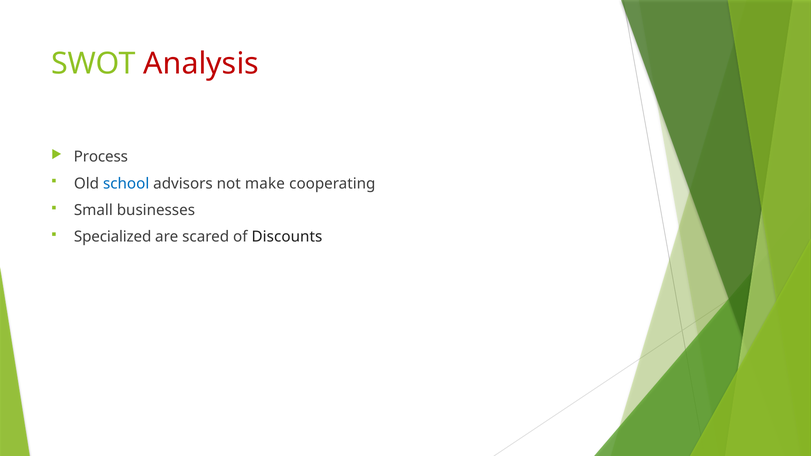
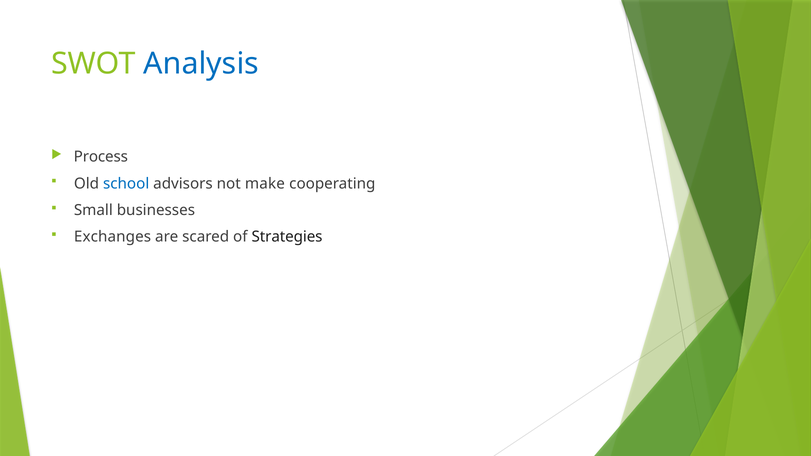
Analysis colour: red -> blue
Specialized: Specialized -> Exchanges
Discounts: Discounts -> Strategies
